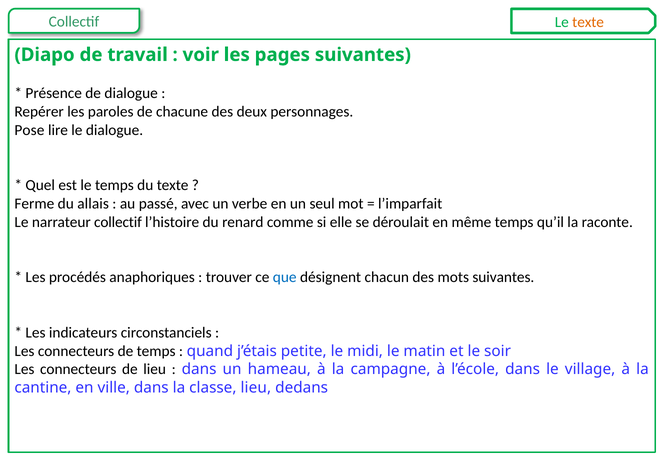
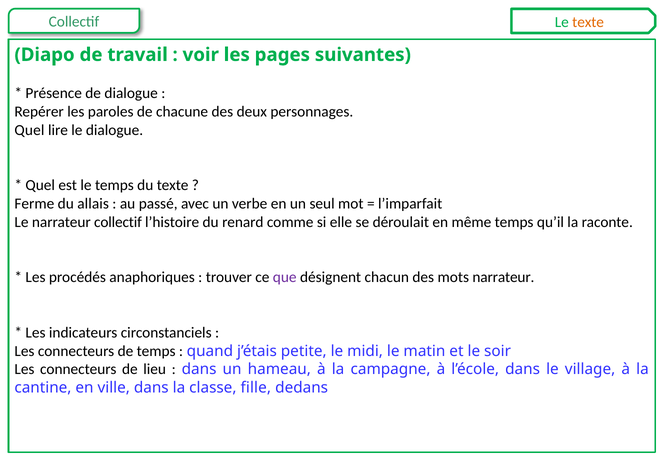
Pose at (29, 130): Pose -> Quel
que colour: blue -> purple
mots suivantes: suivantes -> narrateur
classe lieu: lieu -> fille
